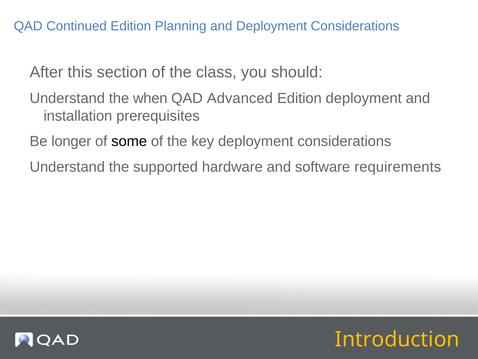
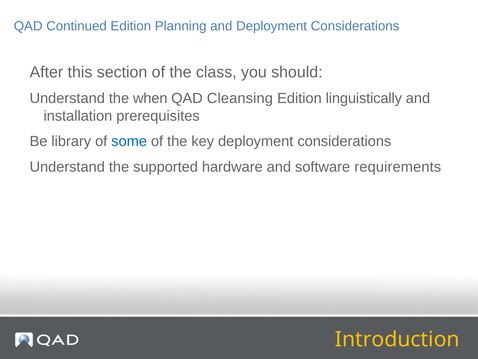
Advanced: Advanced -> Cleansing
Edition deployment: deployment -> linguistically
longer: longer -> library
some colour: black -> blue
